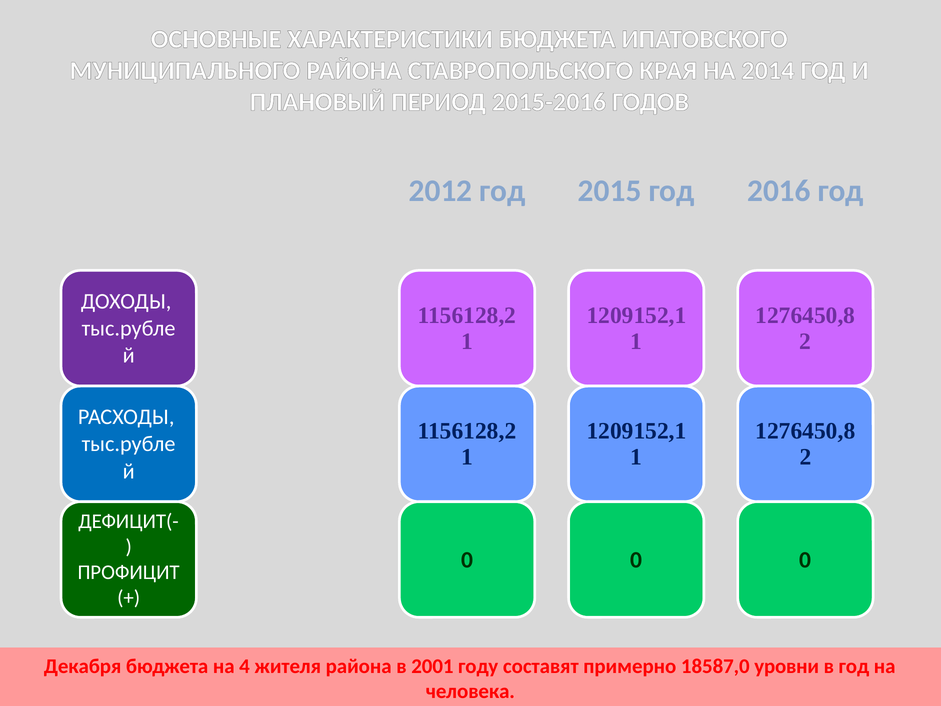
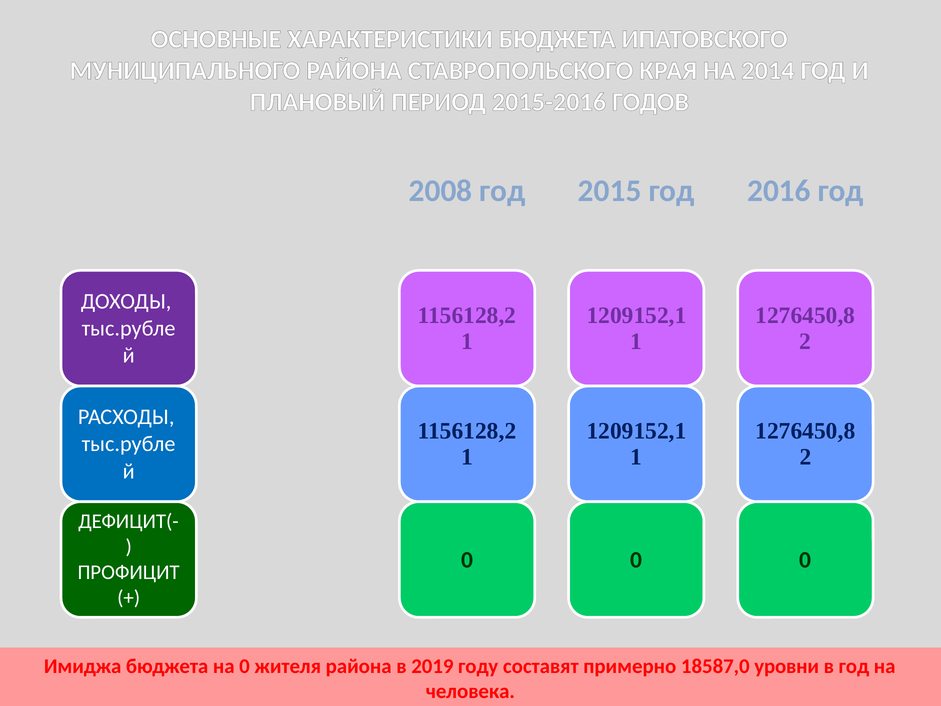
2012: 2012 -> 2008
Декабря: Декабря -> Имиджа
на 4: 4 -> 0
2001: 2001 -> 2019
